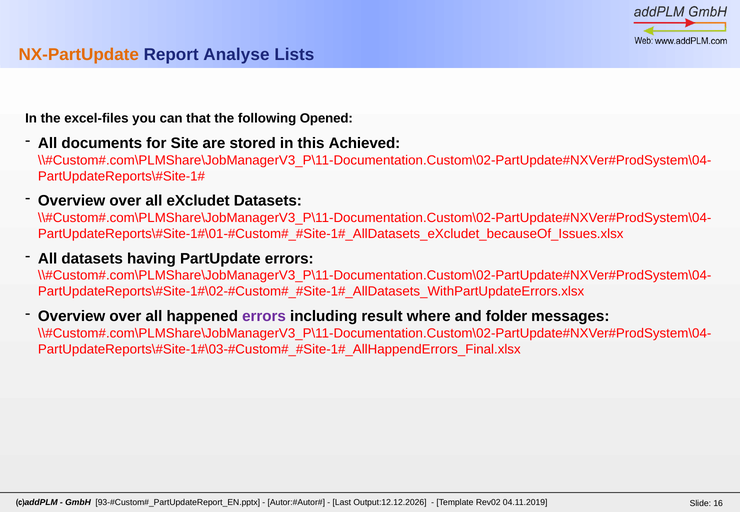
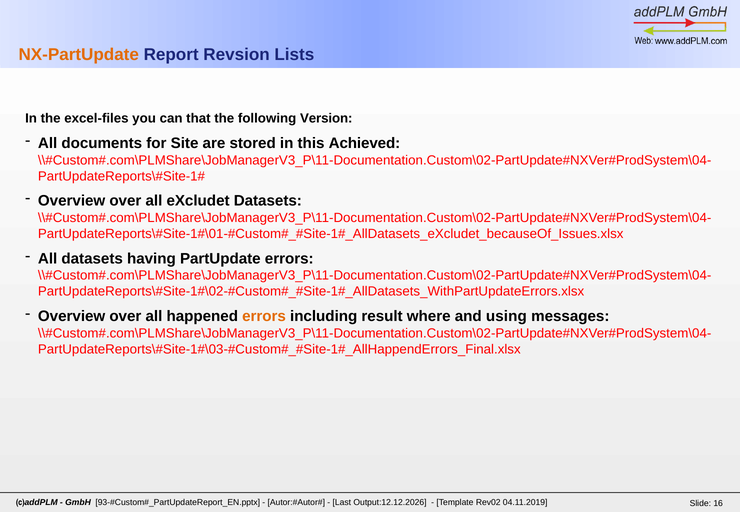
Analyse: Analyse -> Revsion
Opened: Opened -> Version
errors at (264, 316) colour: purple -> orange
folder: folder -> using
